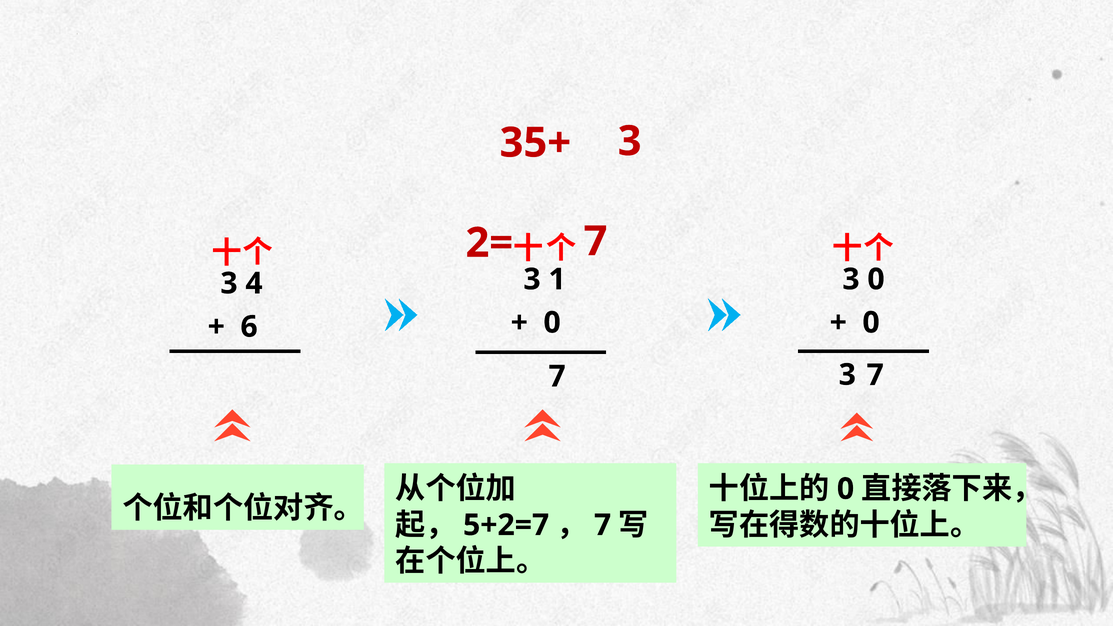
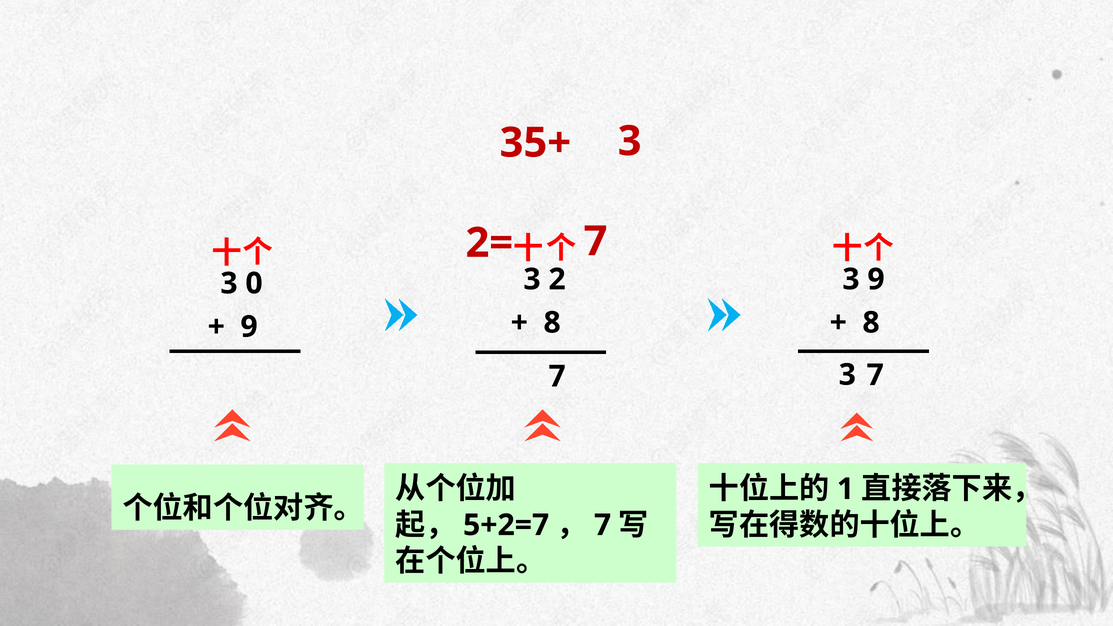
3 0: 0 -> 9
1: 1 -> 2
4: 4 -> 0
0 at (552, 323): 0 -> 8
0 at (871, 323): 0 -> 8
6 at (249, 327): 6 -> 9
0 at (846, 489): 0 -> 1
